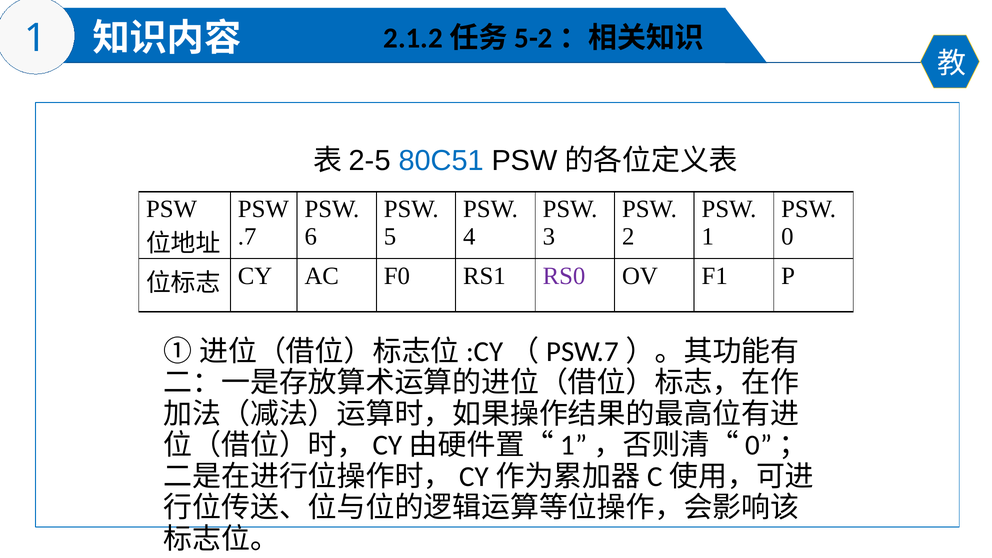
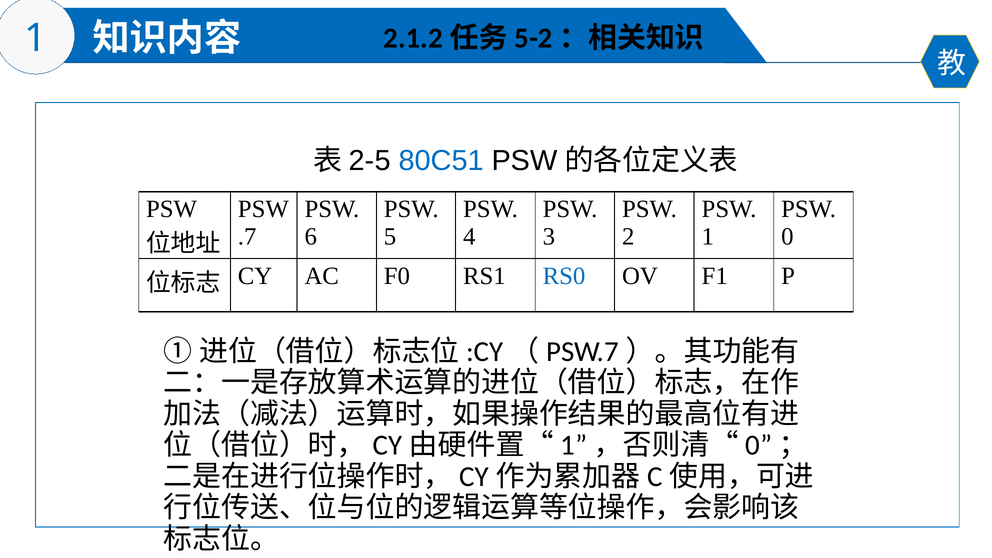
RS0 colour: purple -> blue
